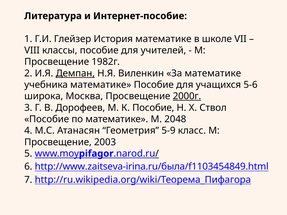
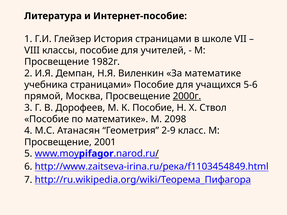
История математике: математике -> страницами
Демпан underline: present -> none
учебника математике: математике -> страницами
широка: широка -> прямой
2048: 2048 -> 2098
5-9: 5-9 -> 2-9
2003: 2003 -> 2001
http://www.zaitseva-irina.ru/была/f1103454849.html: http://www.zaitseva-irina.ru/была/f1103454849.html -> http://www.zaitseva-irina.ru/река/f1103454849.html
